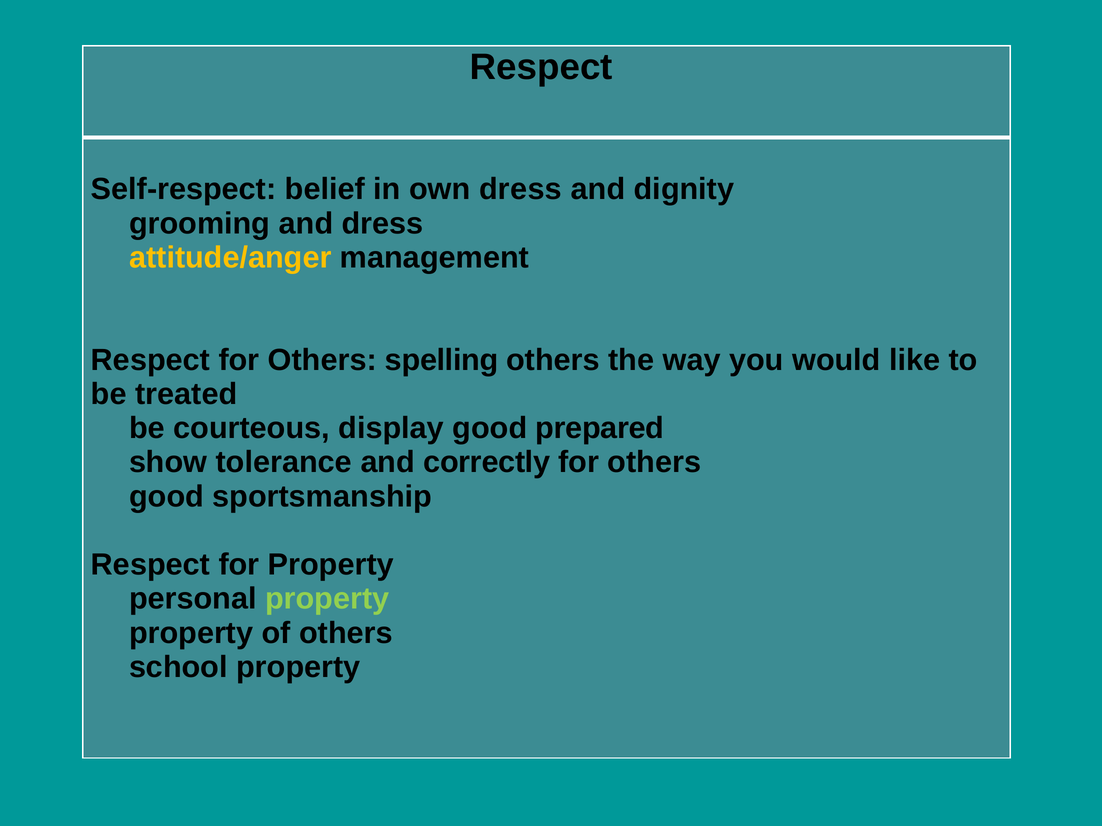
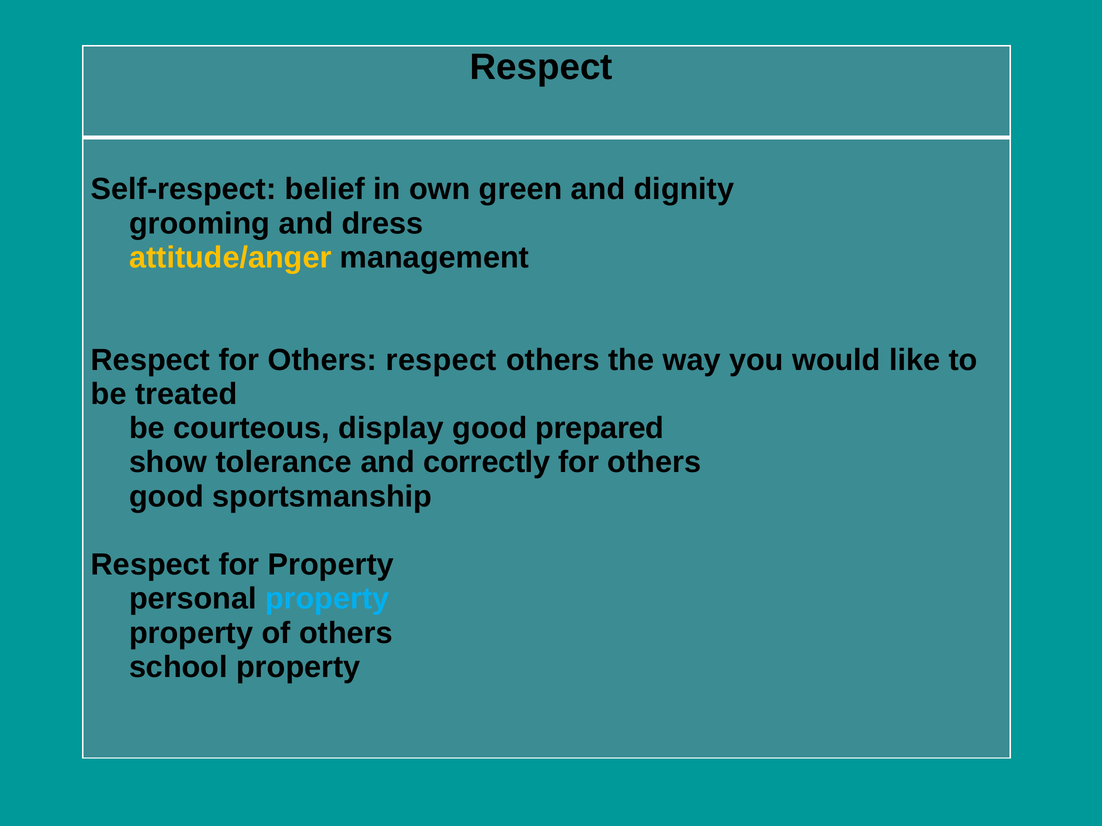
own dress: dress -> green
Others spelling: spelling -> respect
property at (327, 599) colour: light green -> light blue
